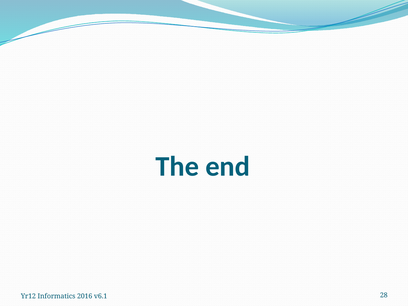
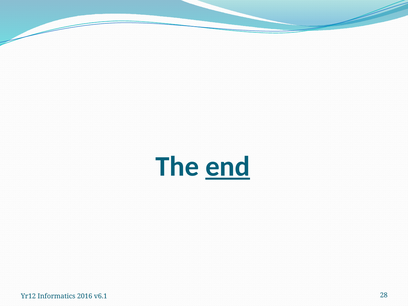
end underline: none -> present
